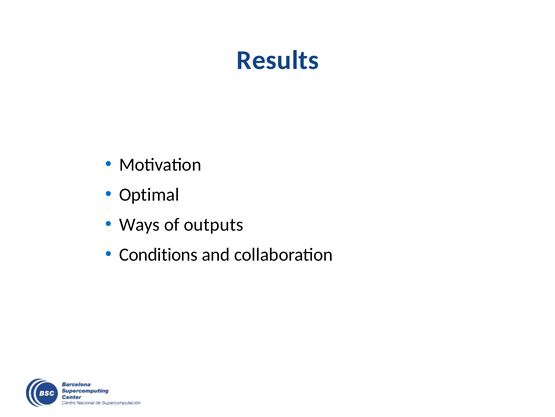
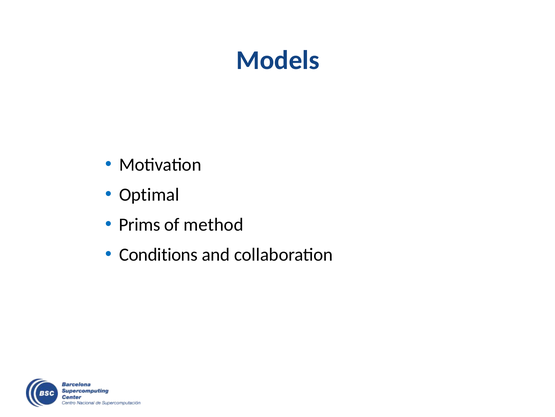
Results: Results -> Models
Ways: Ways -> Prims
outputs: outputs -> method
